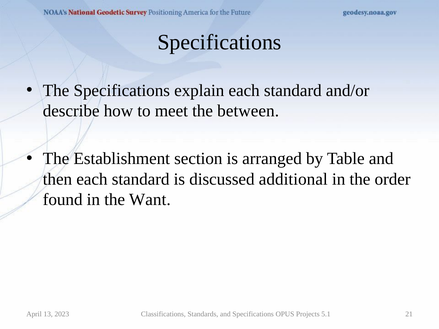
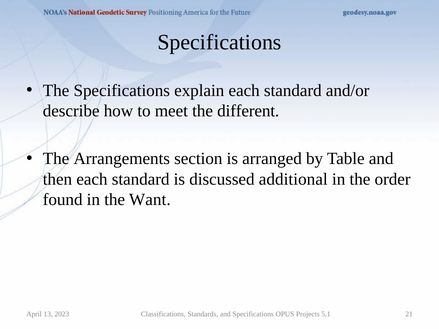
between: between -> different
Establishment: Establishment -> Arrangements
